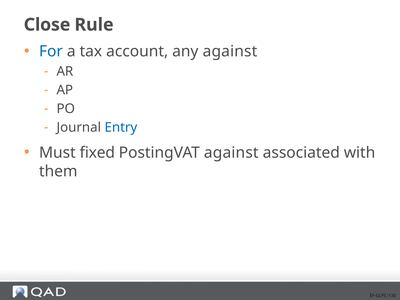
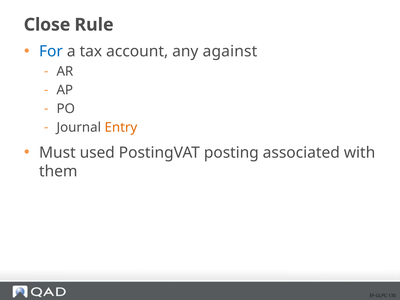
Entry colour: blue -> orange
fixed: fixed -> used
PostingVAT against: against -> posting
